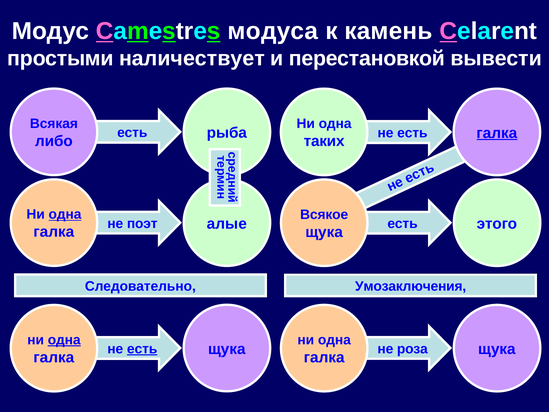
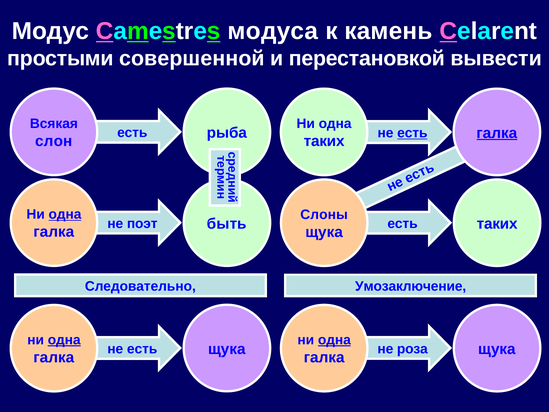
наличествует: наличествует -> совершенной
есть at (412, 133) underline: none -> present
либо: либо -> слон
Всякое: Всякое -> Слоны
алые: алые -> быть
этого at (497, 224): этого -> таких
Умозаключения: Умозаключения -> Умозаключение
одна at (334, 340) underline: none -> present
есть at (142, 349) underline: present -> none
